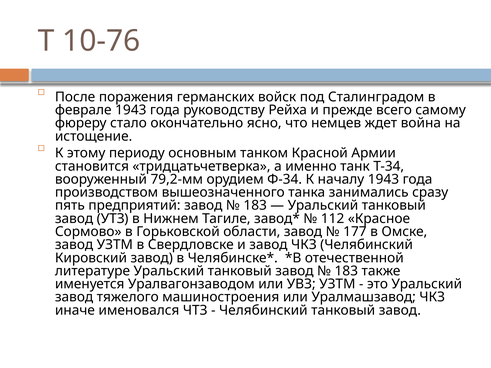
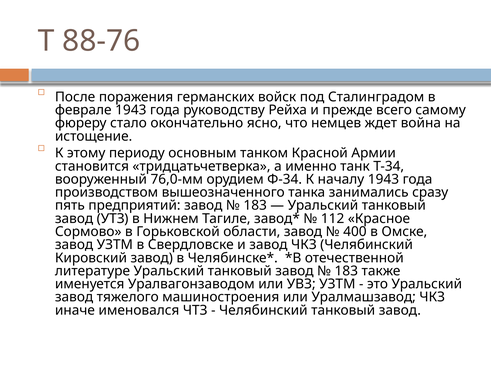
10-76: 10-76 -> 88-76
79,2-мм: 79,2-мм -> 76,0-мм
177: 177 -> 400
